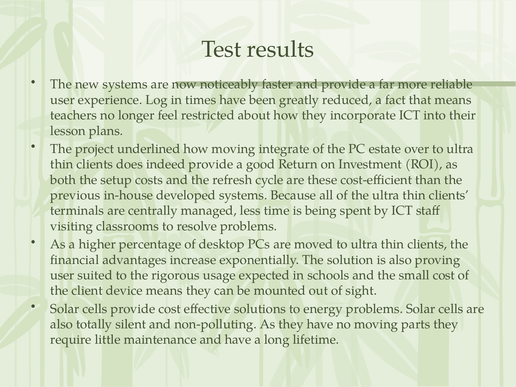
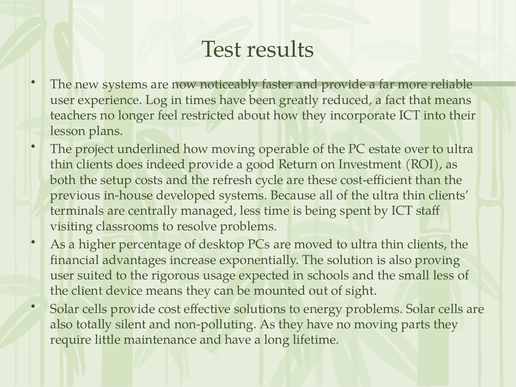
integrate: integrate -> operable
small cost: cost -> less
